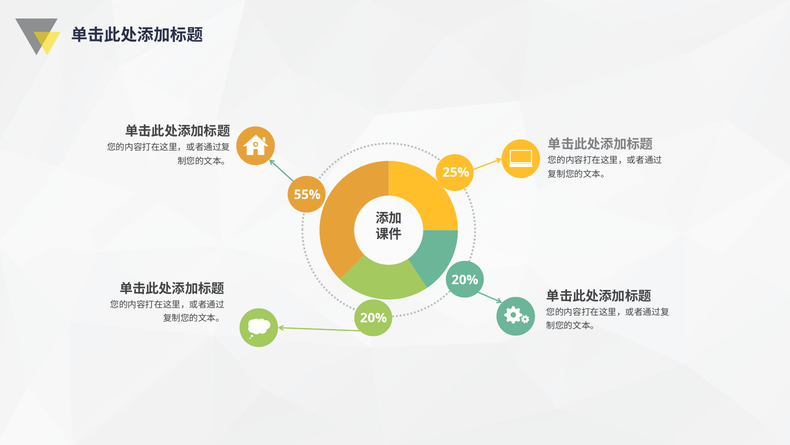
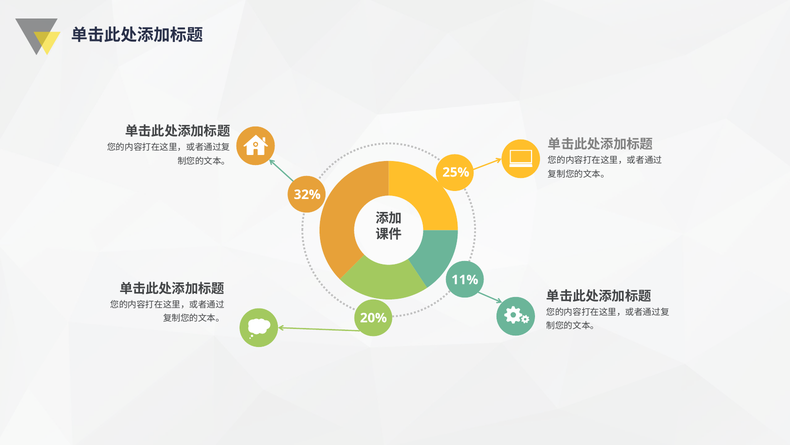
55%: 55% -> 32%
20% at (465, 279): 20% -> 11%
